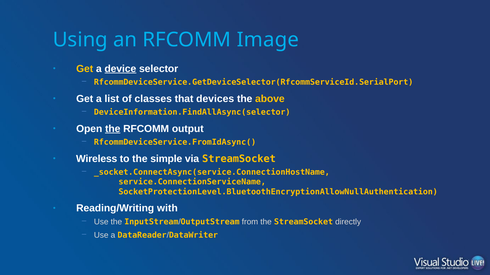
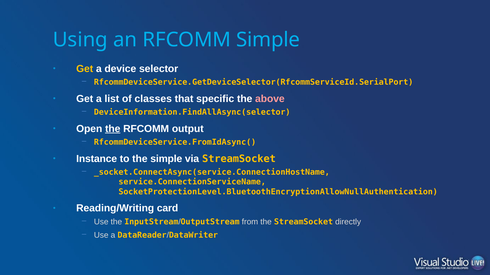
RFCOMM Image: Image -> Simple
device underline: present -> none
devices: devices -> specific
above colour: yellow -> pink
Wireless: Wireless -> Instance
with: with -> card
